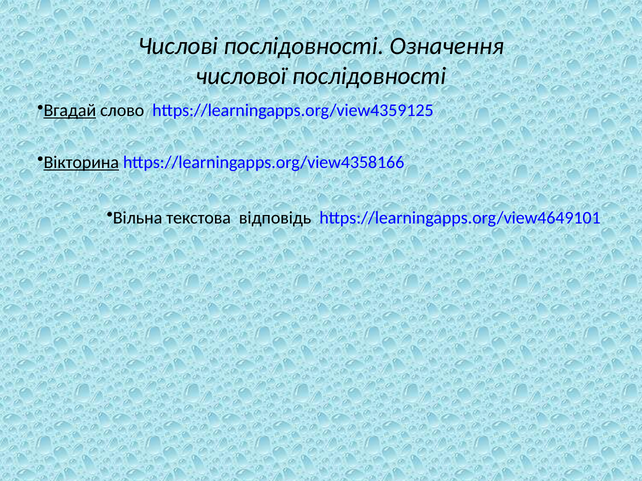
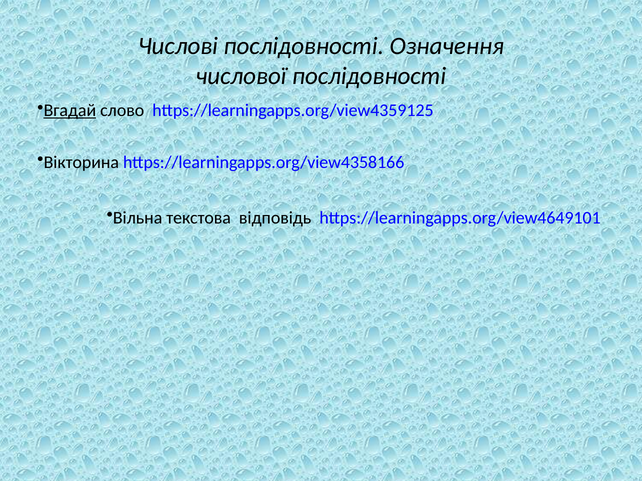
Вікторина underline: present -> none
